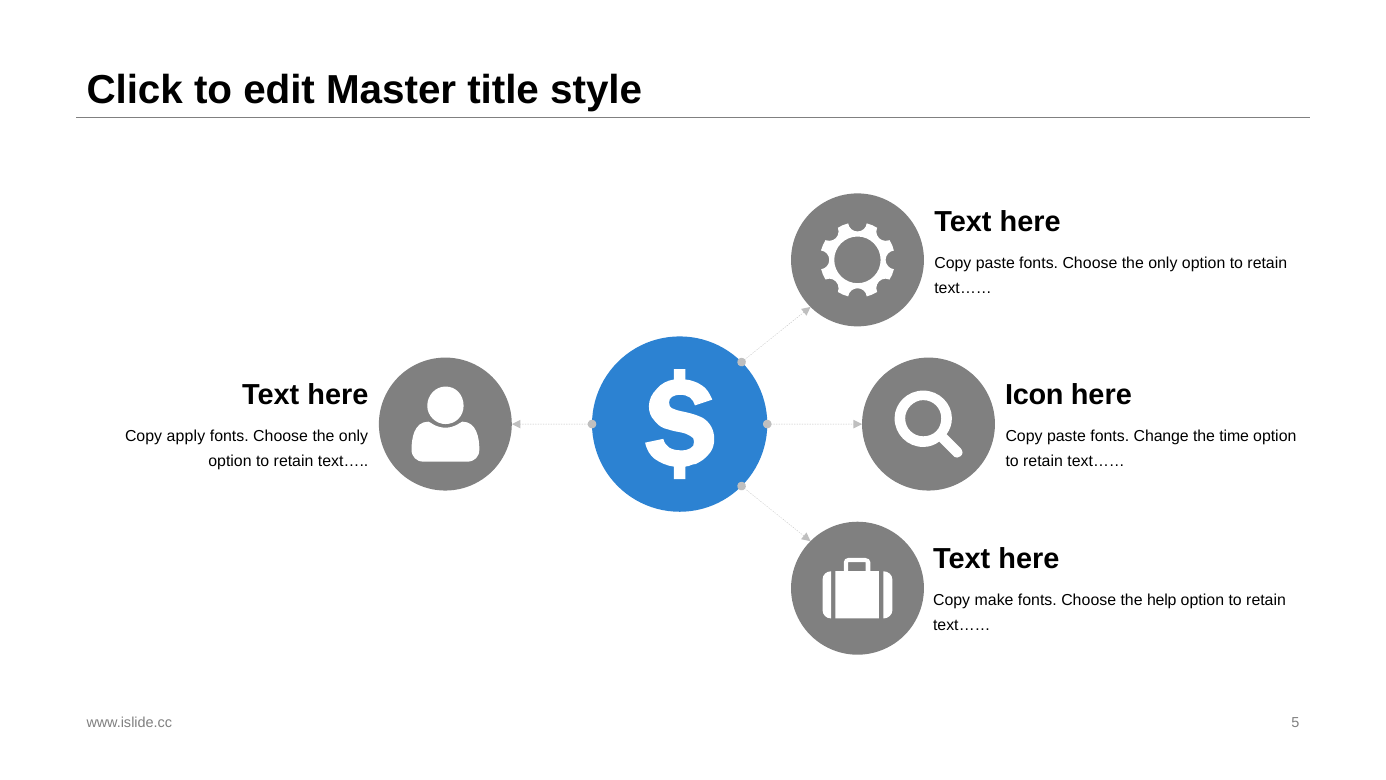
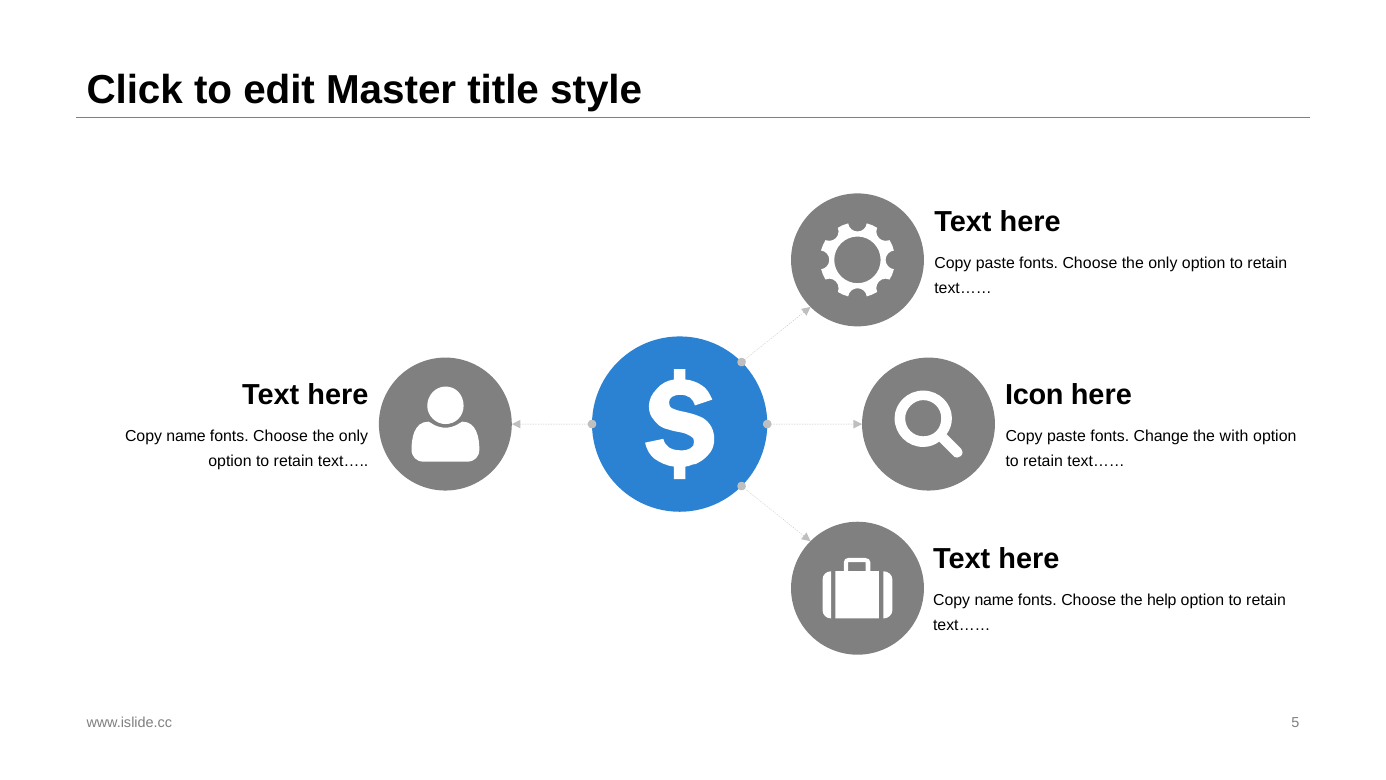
apply at (186, 436): apply -> name
time: time -> with
make at (994, 600): make -> name
